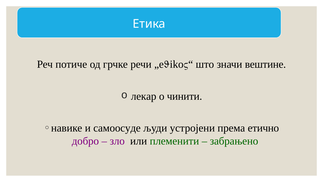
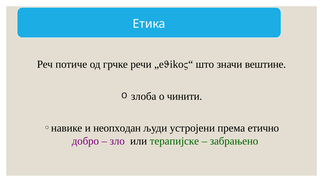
лекар: лекар -> злоба
самоoсуде: самоoсуде -> неопходан
племенити: племенити -> терапијске
